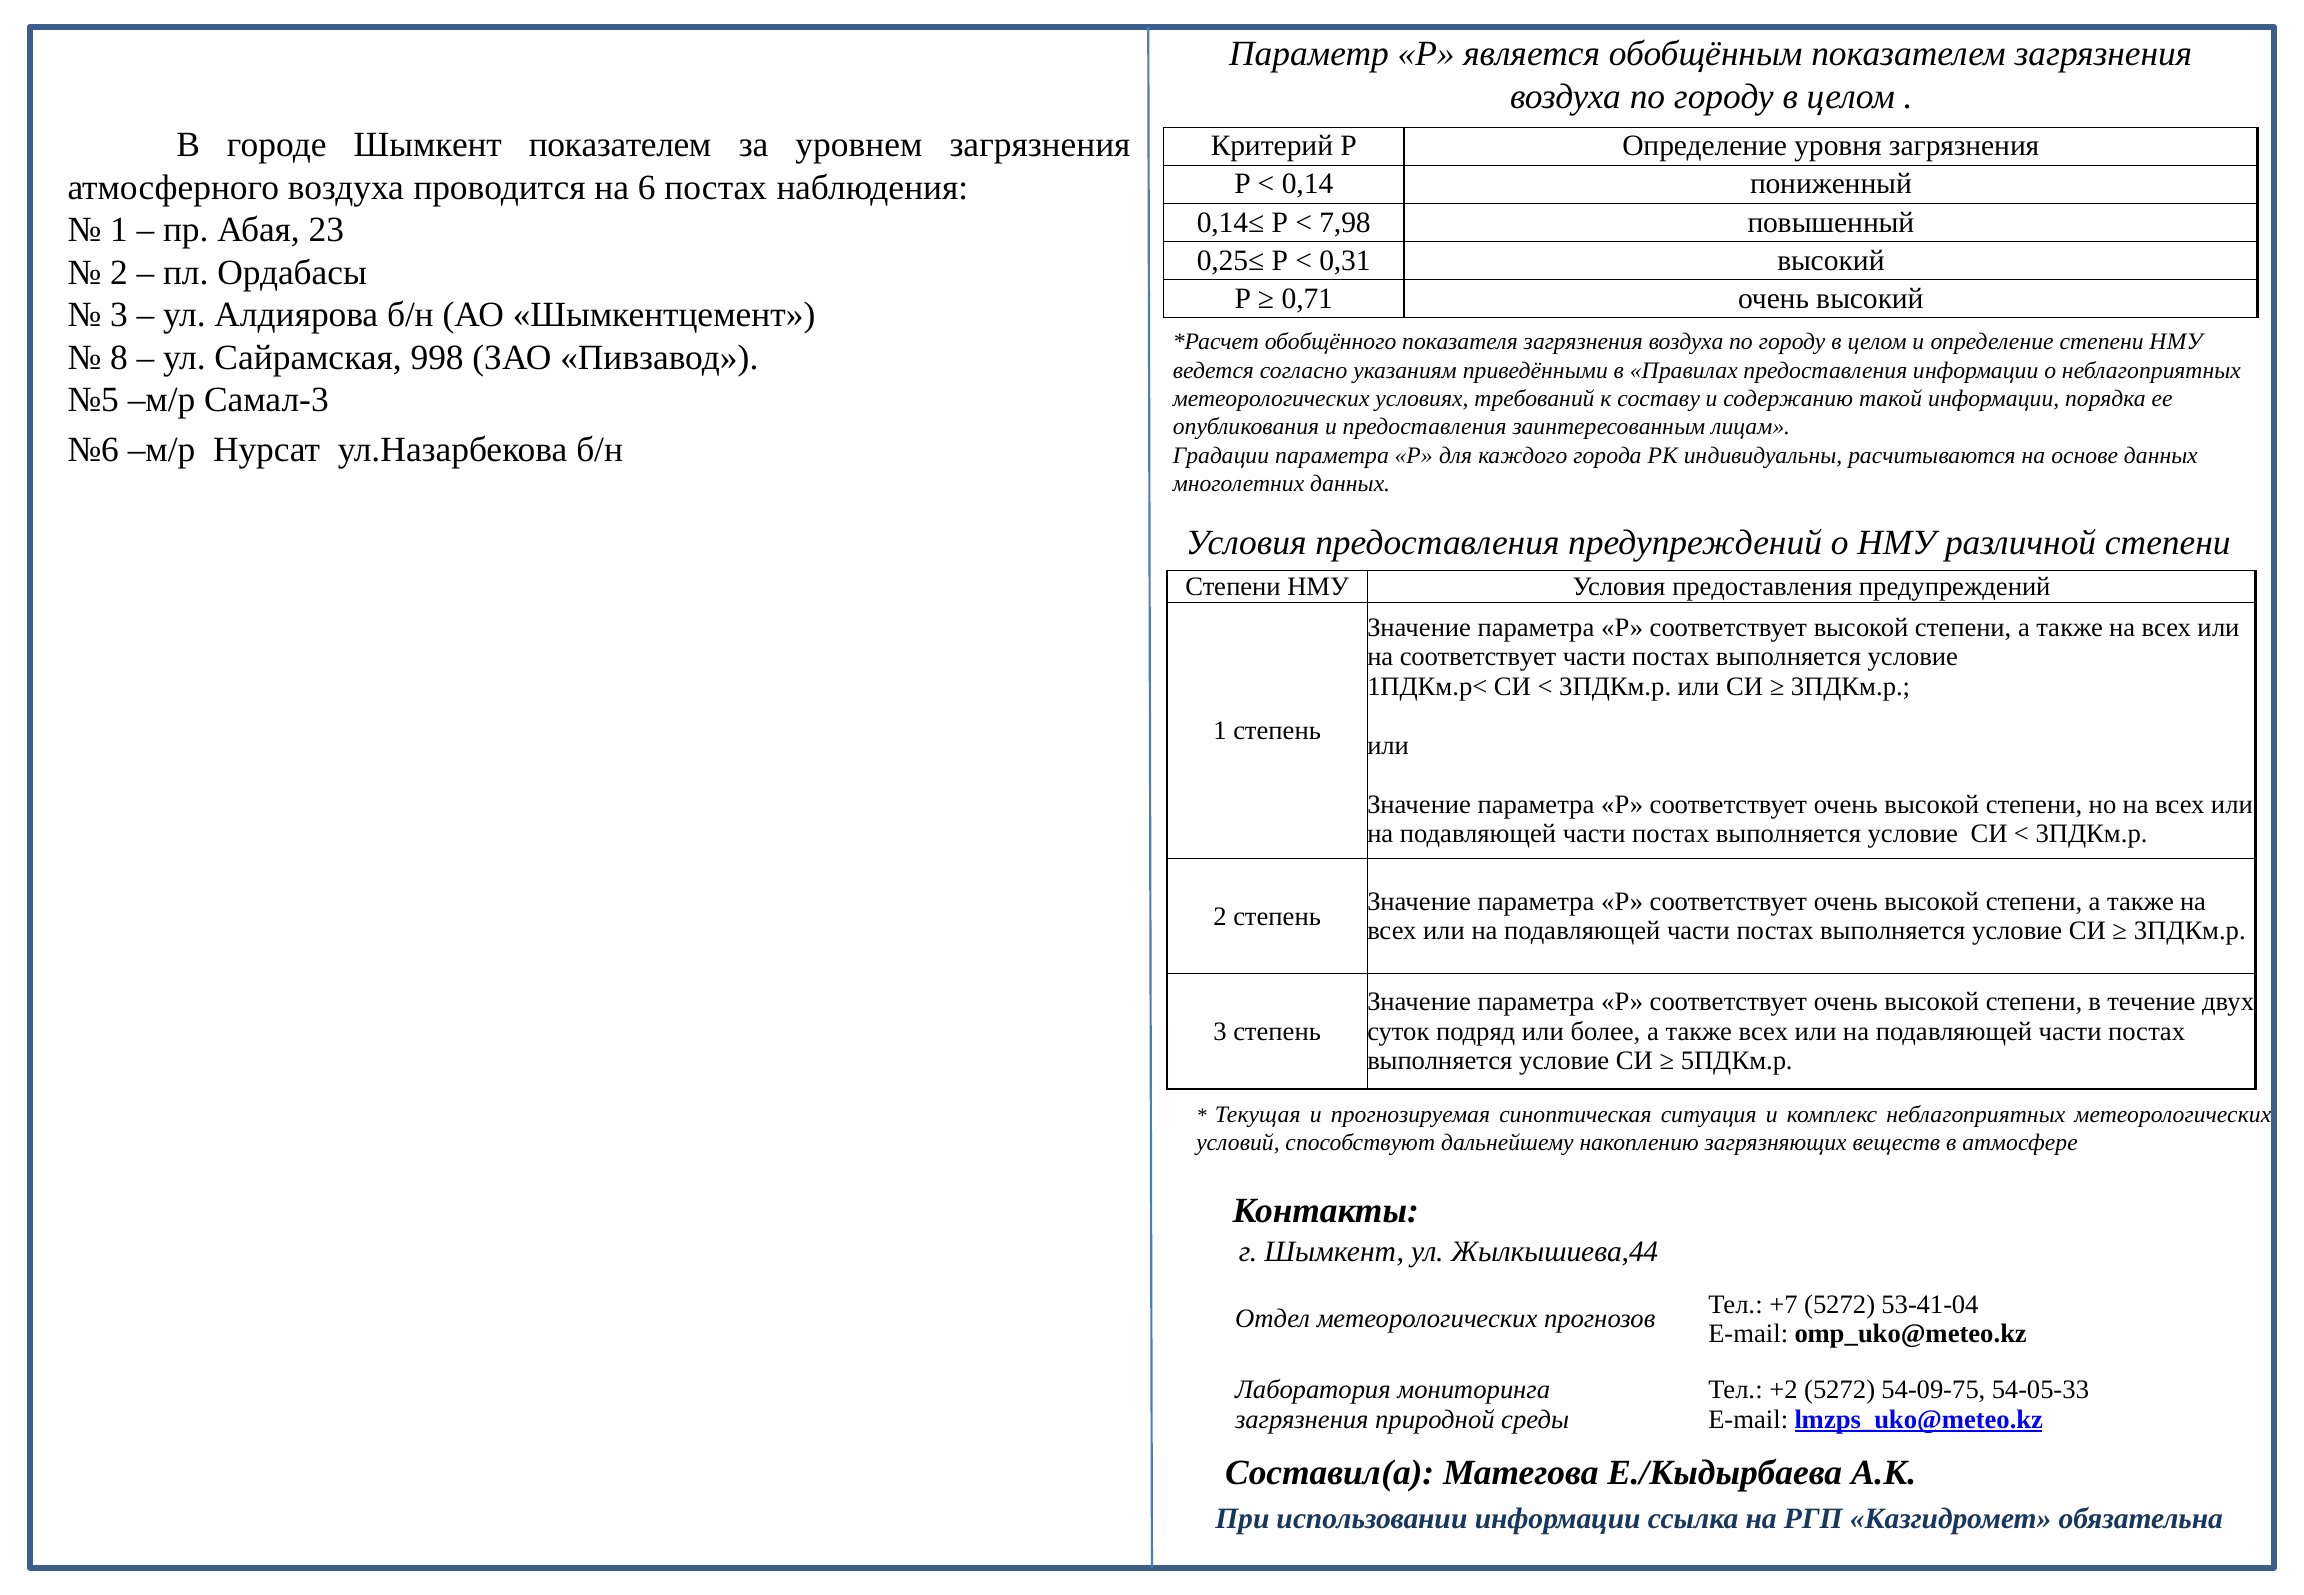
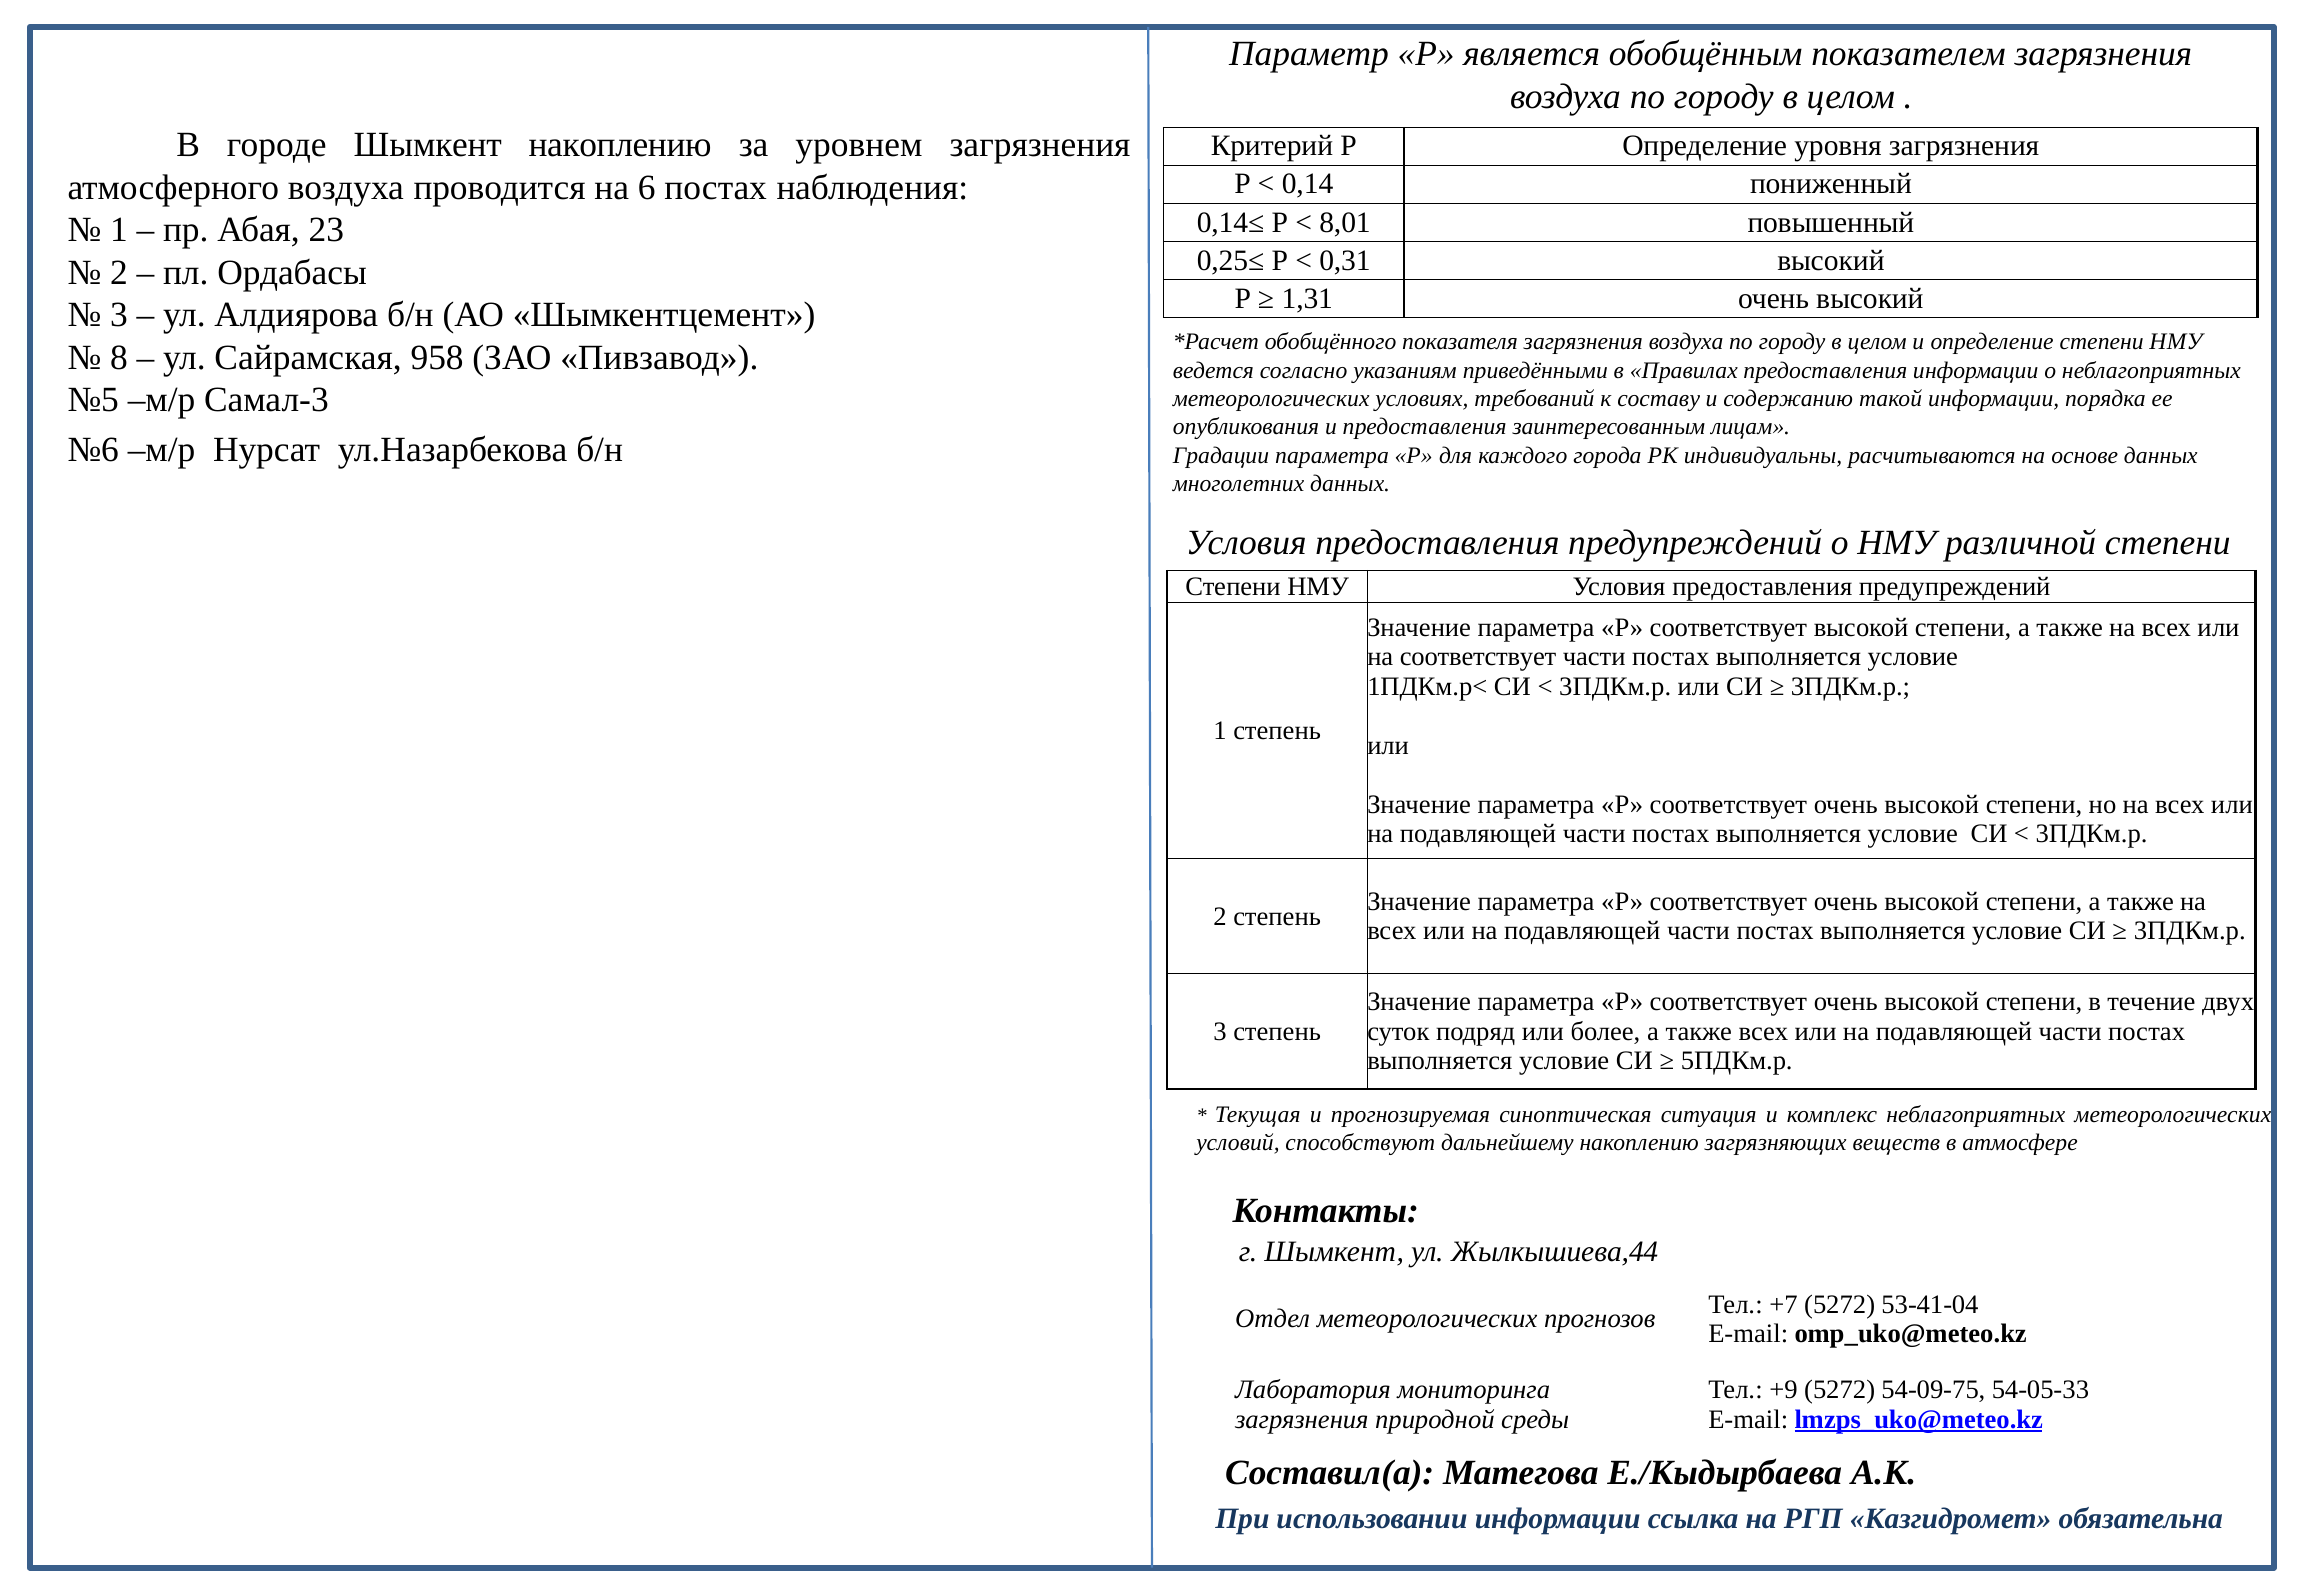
Шымкент показателем: показателем -> накоплению
7,98: 7,98 -> 8,01
0,71: 0,71 -> 1,31
998: 998 -> 958
+2: +2 -> +9
